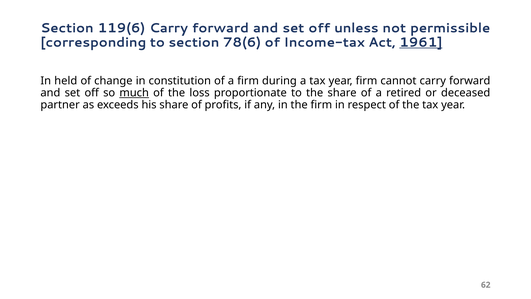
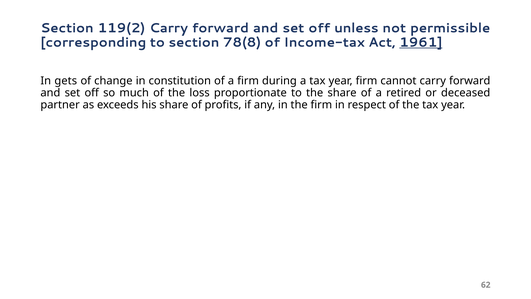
119(6: 119(6 -> 119(2
78(6: 78(6 -> 78(8
held: held -> gets
much underline: present -> none
